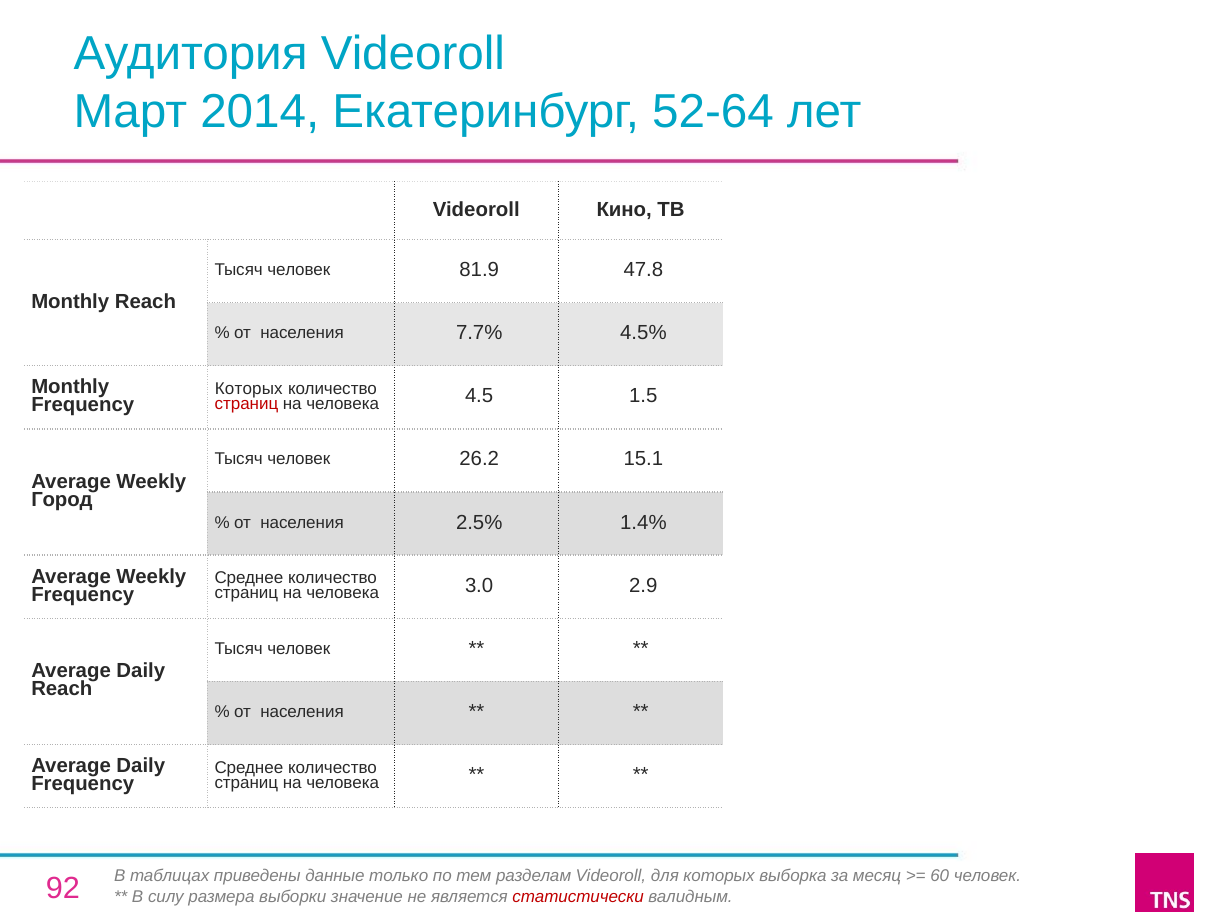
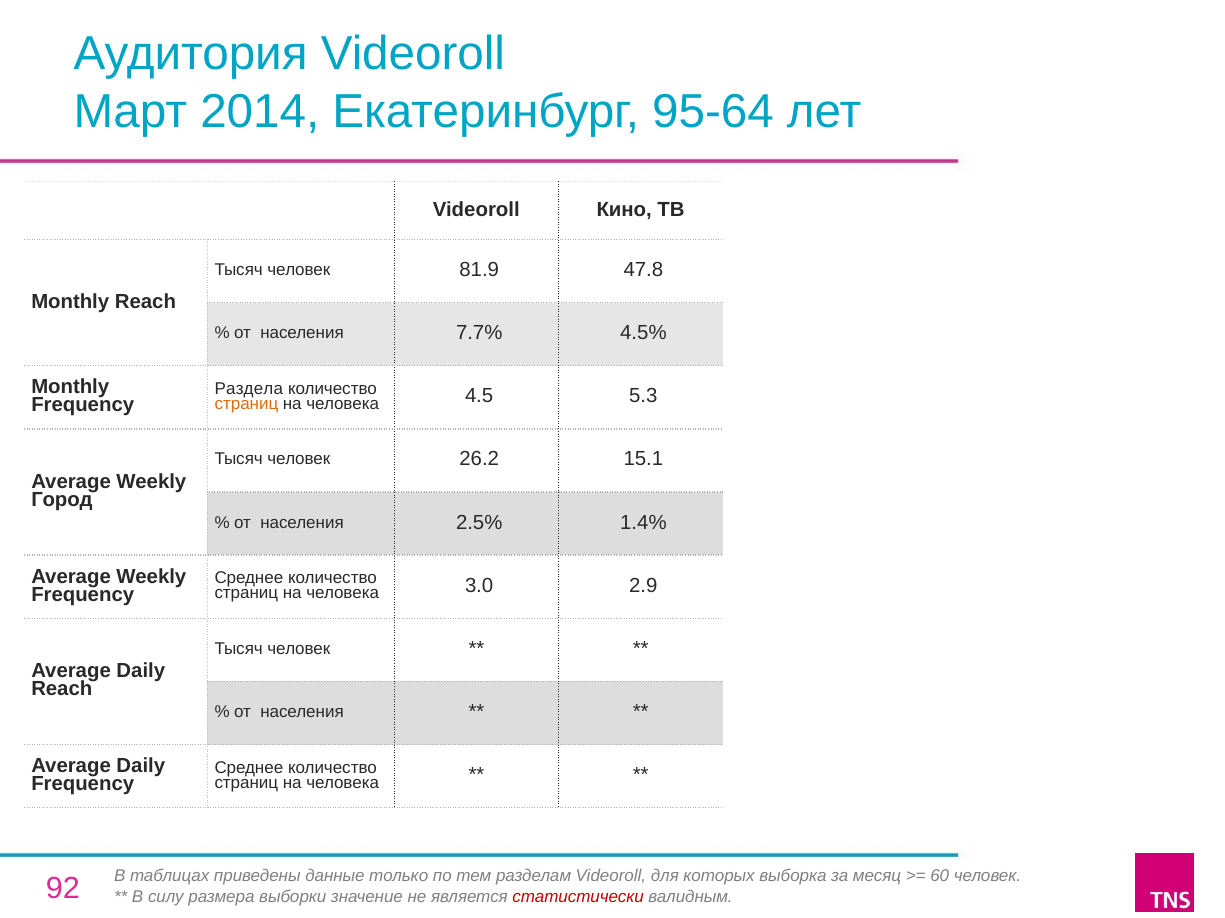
52-64: 52-64 -> 95-64
Которых at (249, 389): Которых -> Раздела
страниц at (246, 404) colour: red -> orange
1.5: 1.5 -> 5.3
